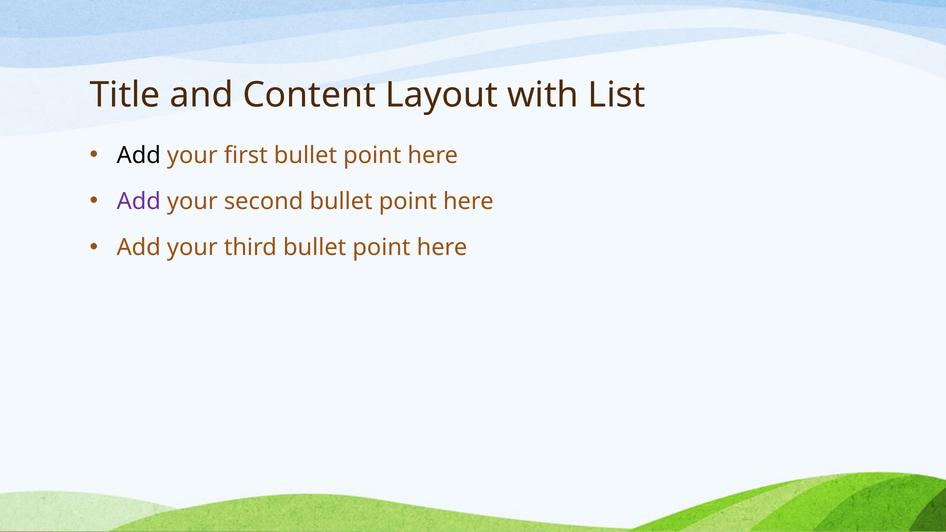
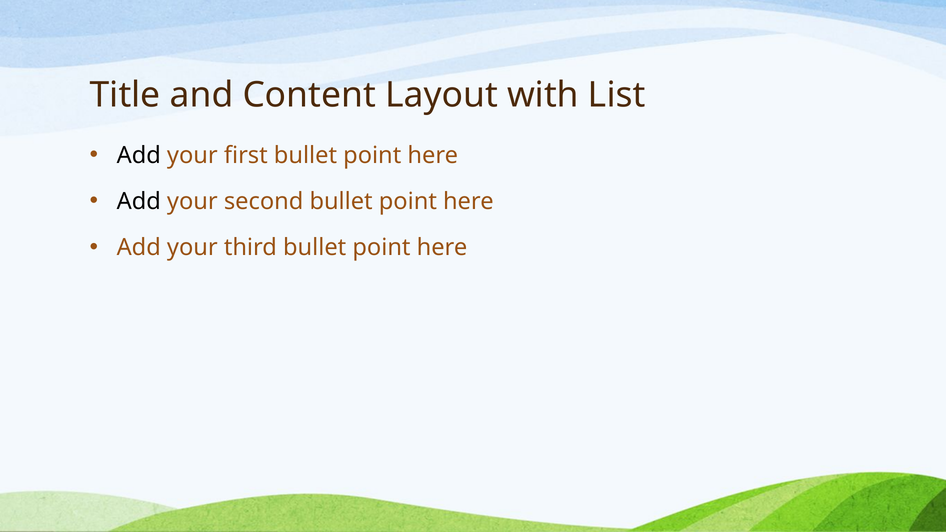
Add at (139, 201) colour: purple -> black
